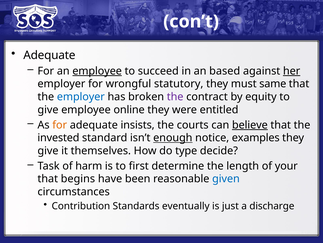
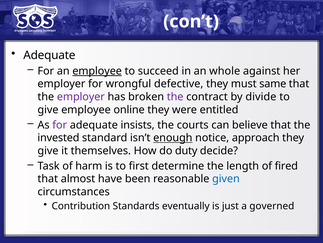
based: based -> whole
her underline: present -> none
statutory: statutory -> defective
employer at (81, 97) colour: blue -> purple
equity: equity -> divide
for at (60, 125) colour: orange -> purple
believe underline: present -> none
examples: examples -> approach
type: type -> duty
your: your -> fired
begins: begins -> almost
discharge: discharge -> governed
